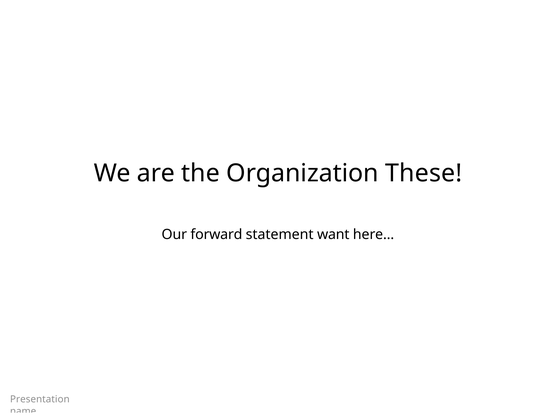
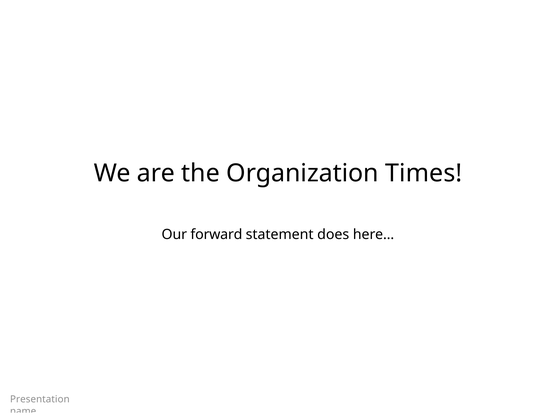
These: These -> Times
want: want -> does
